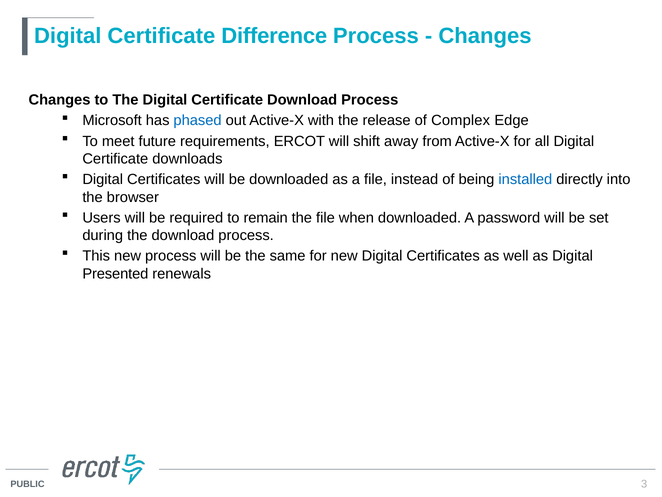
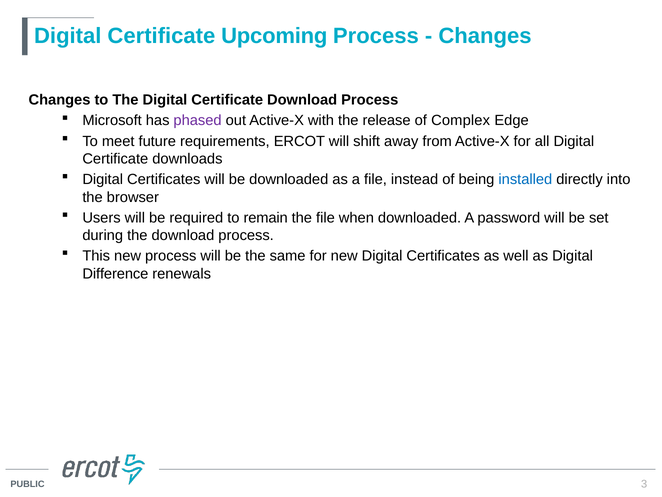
Difference: Difference -> Upcoming
phased colour: blue -> purple
Presented: Presented -> Difference
